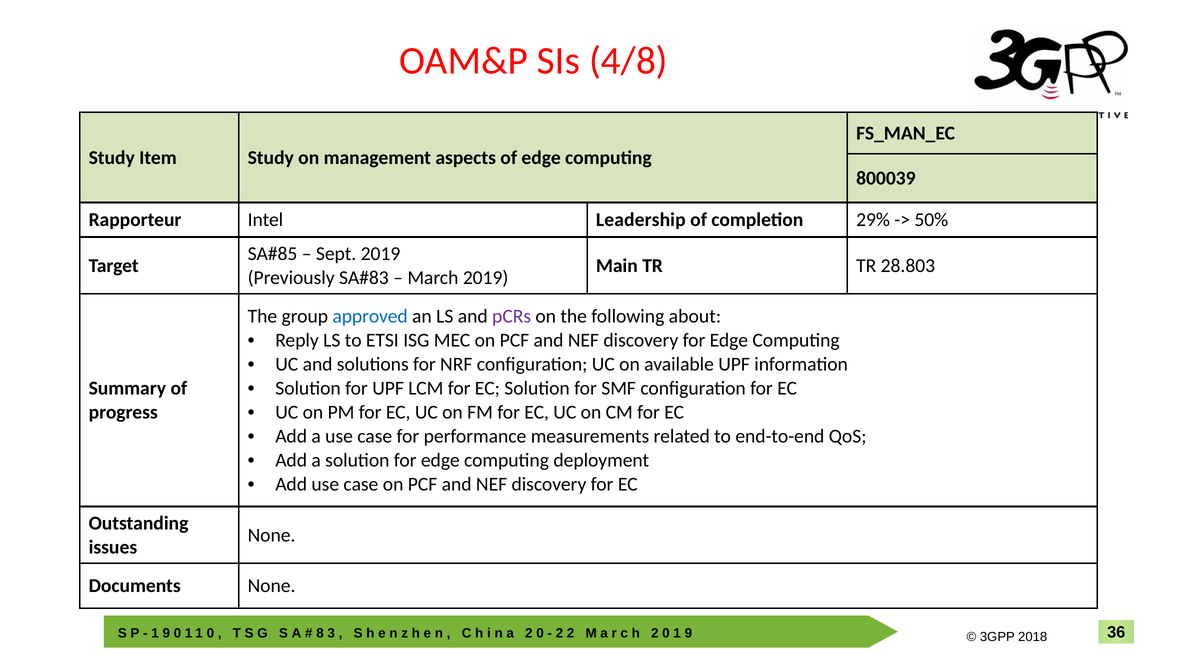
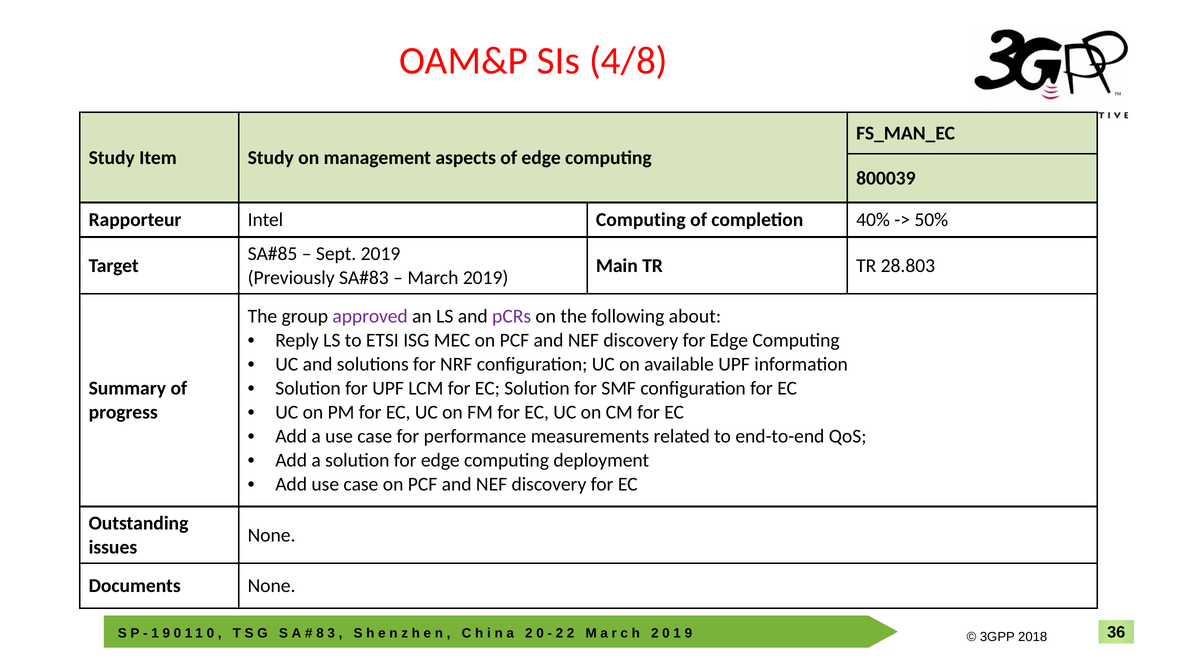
Intel Leadership: Leadership -> Computing
29%: 29% -> 40%
approved colour: blue -> purple
